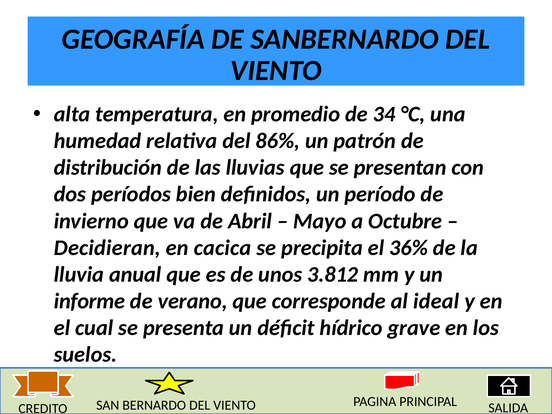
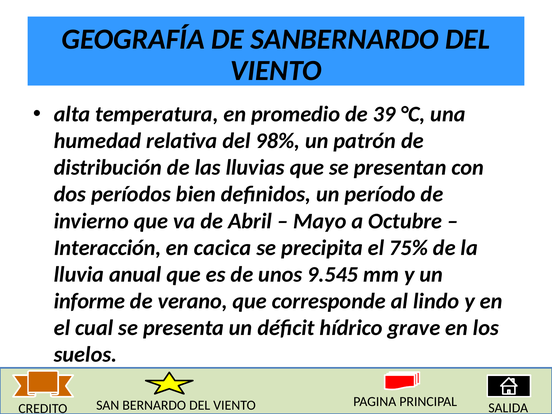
34: 34 -> 39
86%: 86% -> 98%
Decidieran: Decidieran -> Interacción
36%: 36% -> 75%
3.812: 3.812 -> 9.545
ideal: ideal -> lindo
